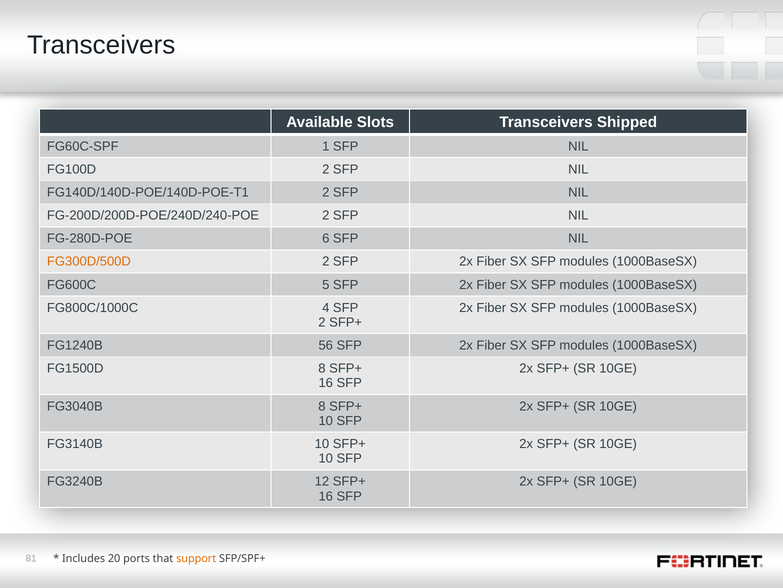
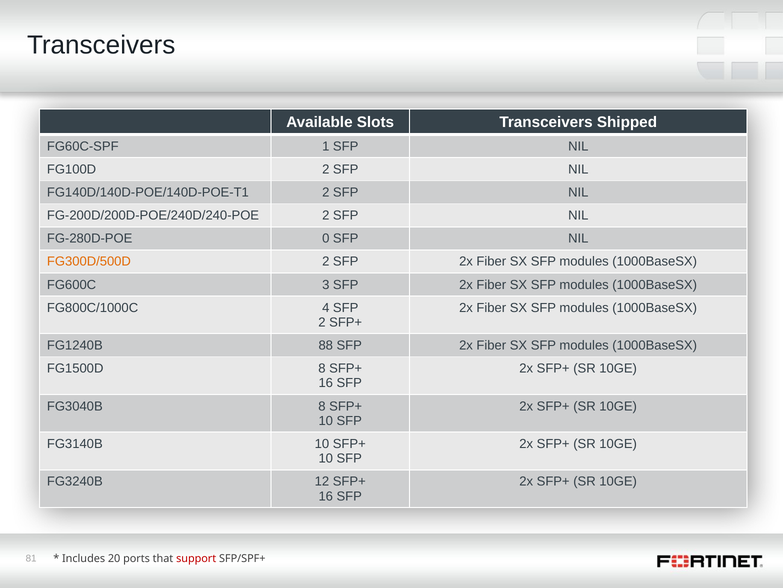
6: 6 -> 0
5: 5 -> 3
56: 56 -> 88
support colour: orange -> red
